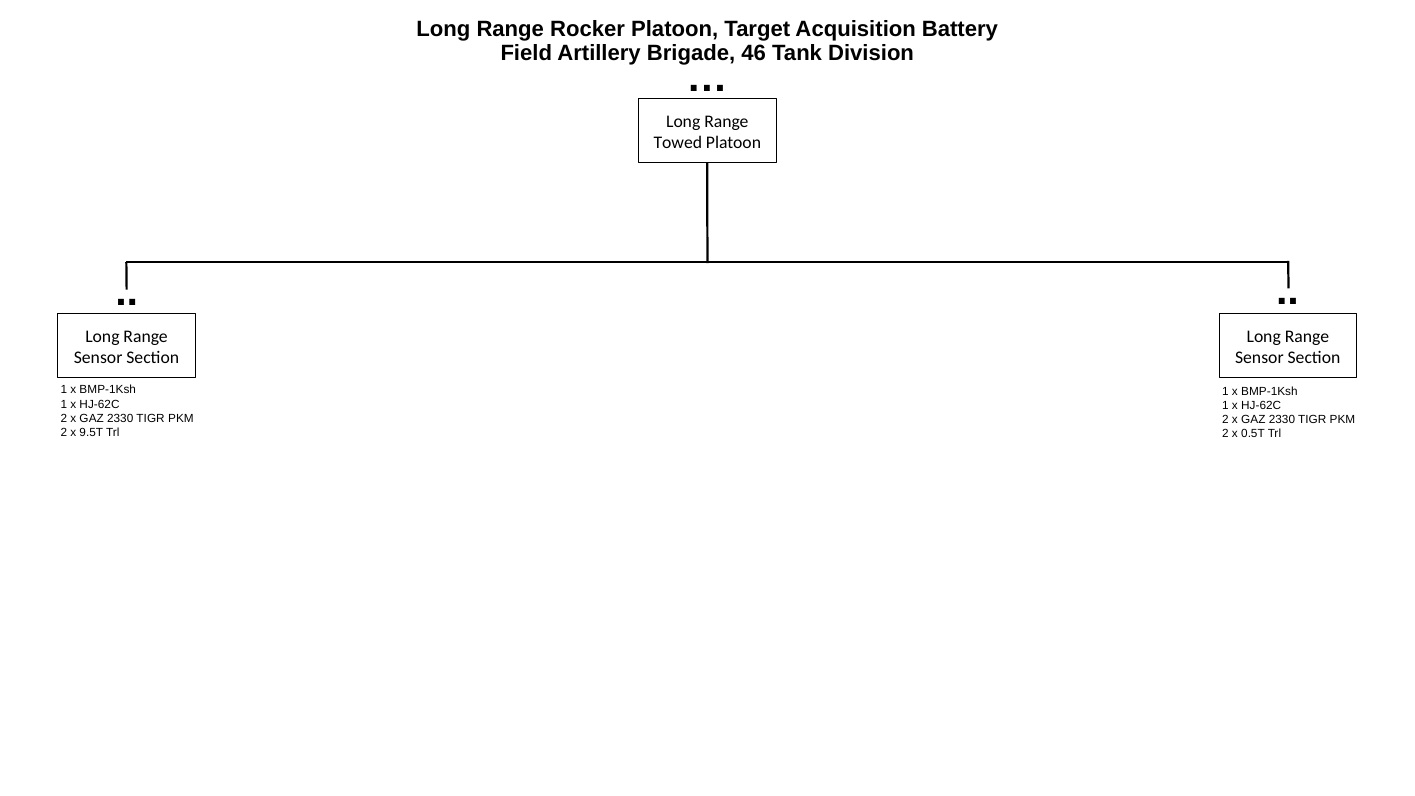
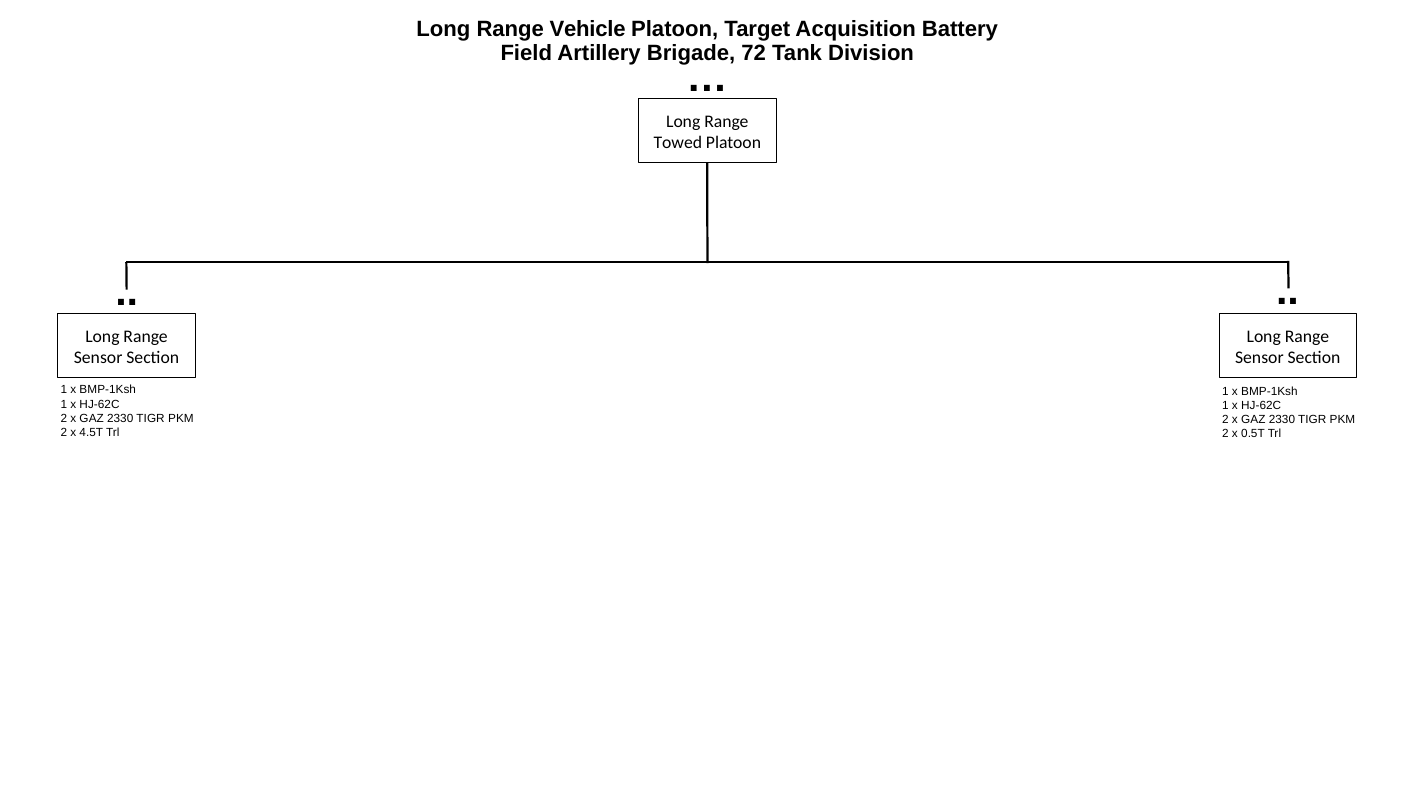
Rocker: Rocker -> Vehicle
46: 46 -> 72
9.5T: 9.5T -> 4.5T
